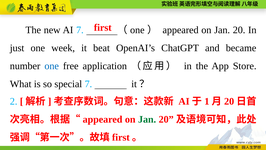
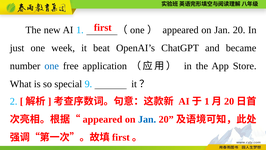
AI 7: 7 -> 1
special 7: 7 -> 9
Jan at (147, 119) colour: green -> blue
